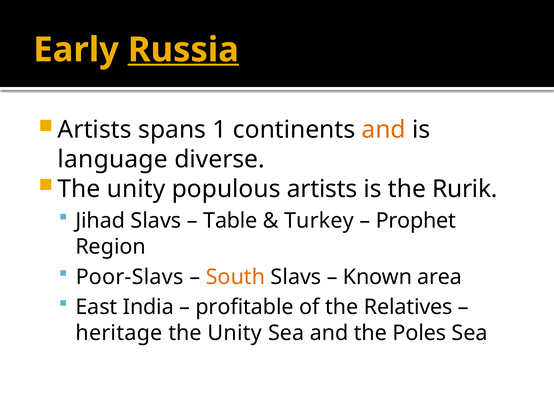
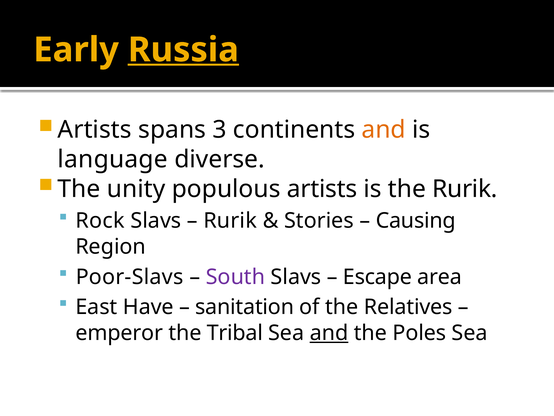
1: 1 -> 3
Jihad: Jihad -> Rock
Table at (230, 221): Table -> Rurik
Turkey: Turkey -> Stories
Prophet: Prophet -> Causing
South colour: orange -> purple
Known: Known -> Escape
India: India -> Have
profitable: profitable -> sanitation
heritage: heritage -> emperor
Unity at (235, 333): Unity -> Tribal
and at (329, 333) underline: none -> present
